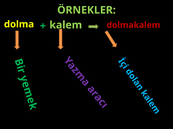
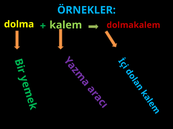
ÖRNEKLER colour: light green -> light blue
